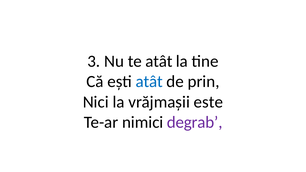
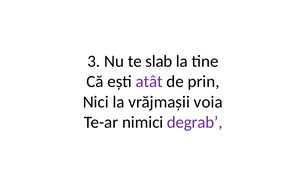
te atât: atât -> slab
atât at (149, 82) colour: blue -> purple
este: este -> voia
